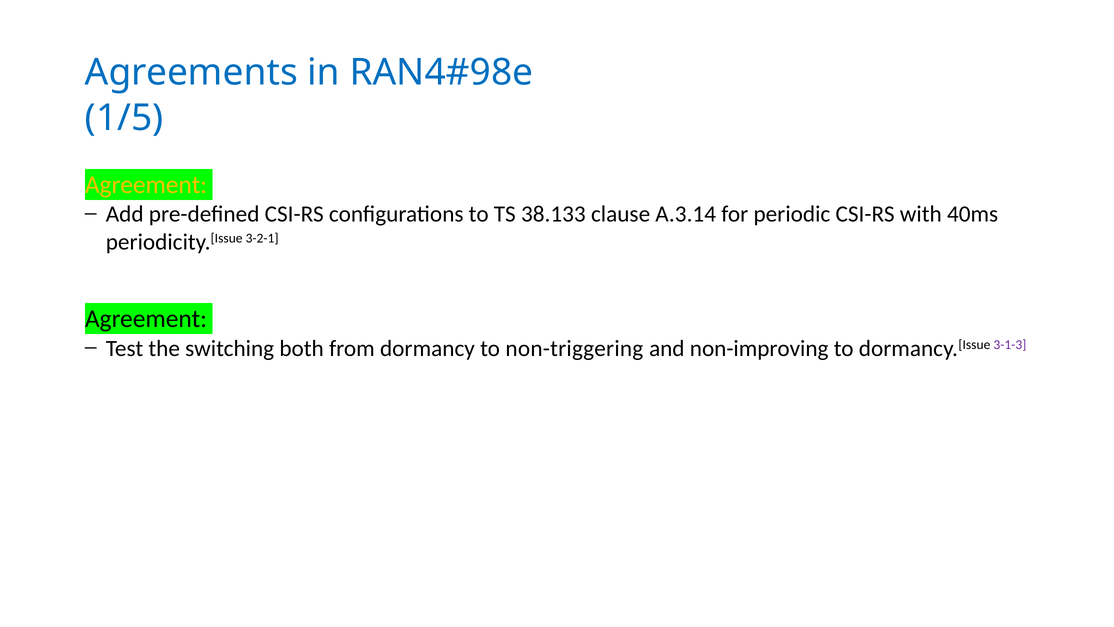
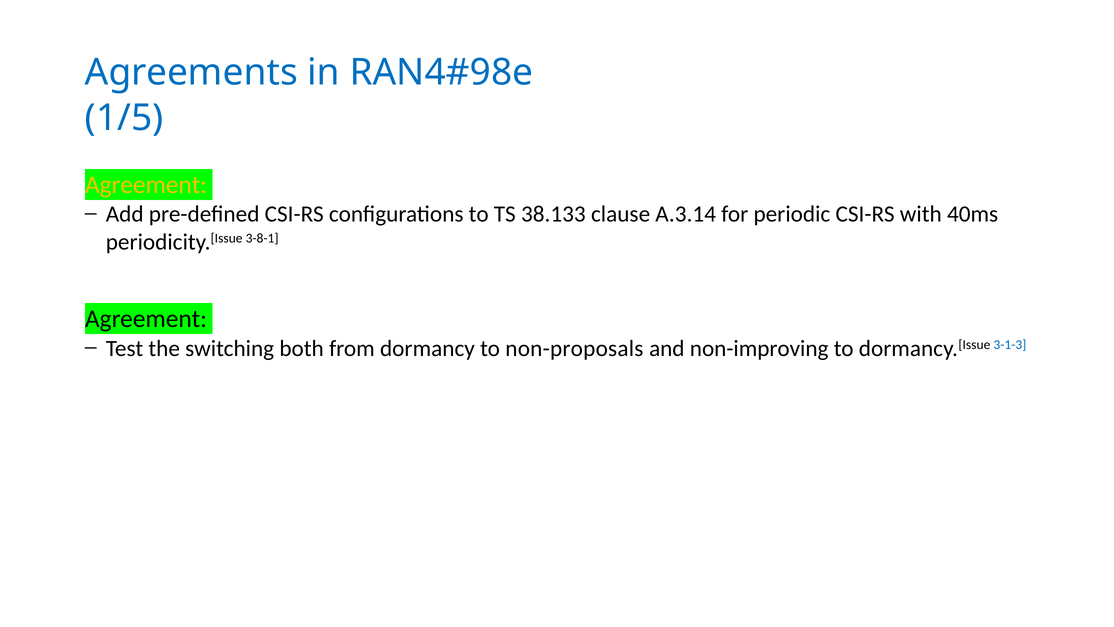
3-2-1: 3-2-1 -> 3-8-1
non-triggering: non-triggering -> non-proposals
3-1-3 colour: purple -> blue
